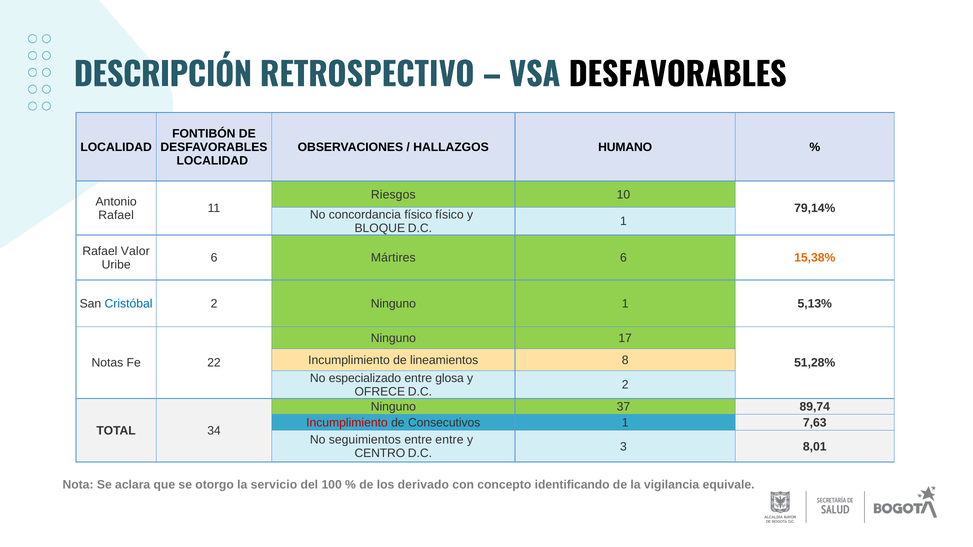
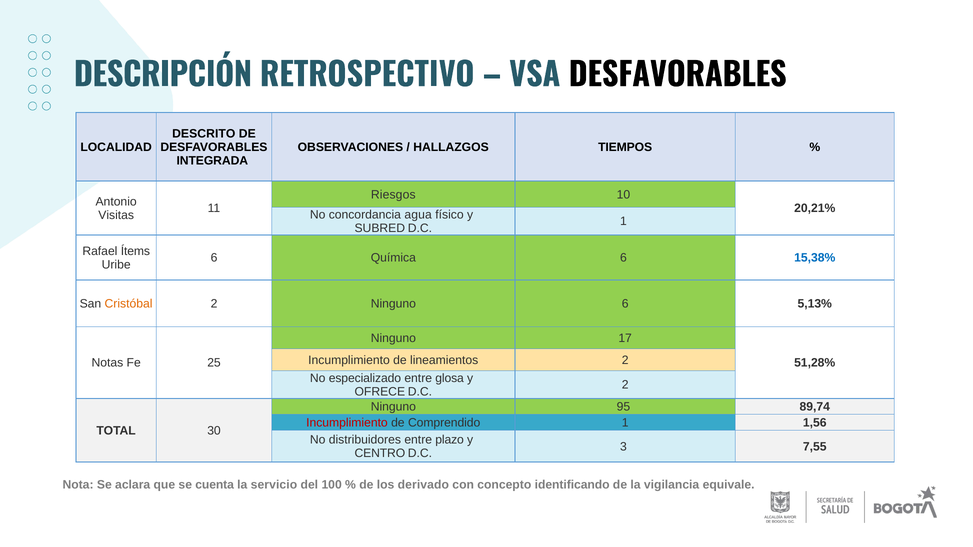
FONTIBÓN: FONTIBÓN -> DESCRITO
HUMANO: HUMANO -> TIEMPOS
LOCALIDAD at (212, 161): LOCALIDAD -> INTEGRADA
79,14%: 79,14% -> 20,21%
concordancia físico: físico -> agua
Rafael at (116, 215): Rafael -> Visitas
BLOQUE: BLOQUE -> SUBRED
Valor: Valor -> Ítems
Mártires: Mártires -> Química
15,38% colour: orange -> blue
Cristóbal colour: blue -> orange
Ninguno 1: 1 -> 6
lineamientos 8: 8 -> 2
22: 22 -> 25
37: 37 -> 95
Consecutivos: Consecutivos -> Comprendido
7,63: 7,63 -> 1,56
34: 34 -> 30
seguimientos: seguimientos -> distribuidores
entre entre: entre -> plazo
8,01: 8,01 -> 7,55
otorgo: otorgo -> cuenta
